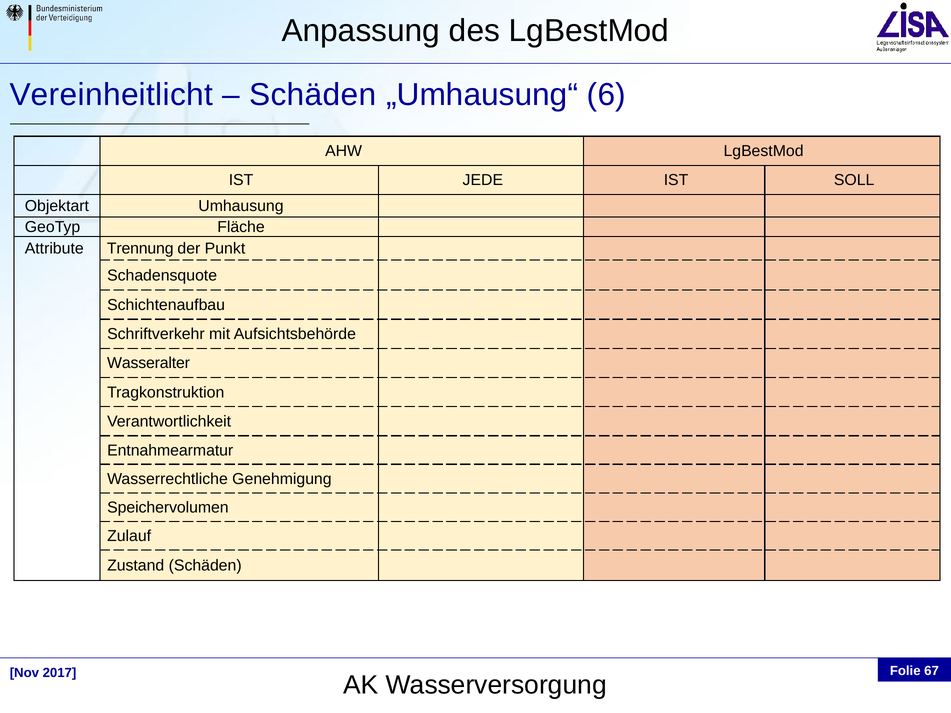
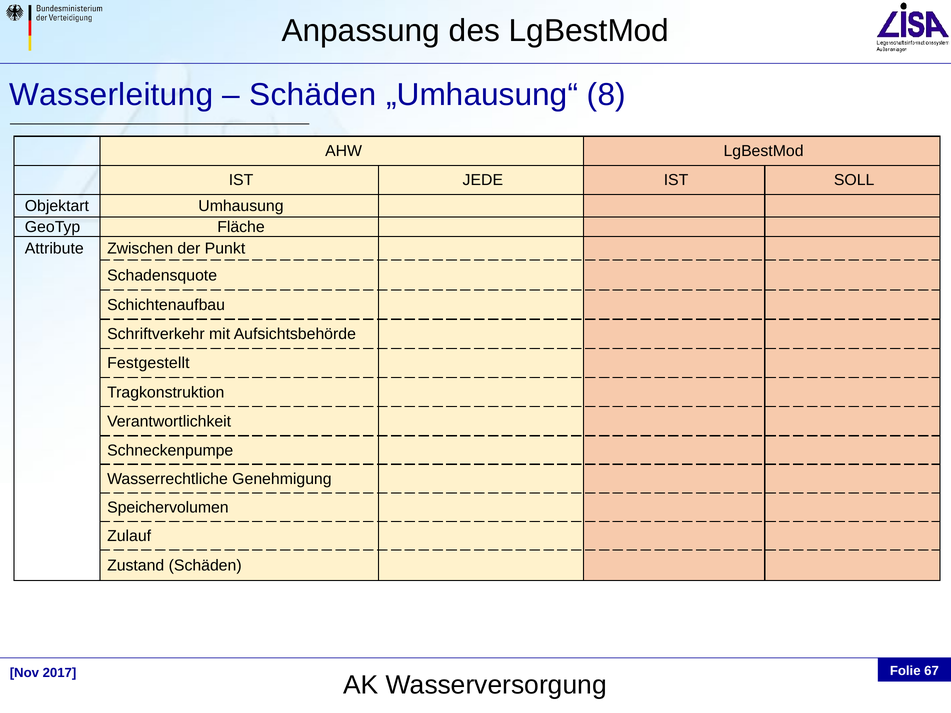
Vereinheitlicht: Vereinheitlicht -> Wasserleitung
6: 6 -> 8
Trennung: Trennung -> Zwischen
Wasseralter: Wasseralter -> Festgestellt
Entnahmearmatur: Entnahmearmatur -> Schneckenpumpe
